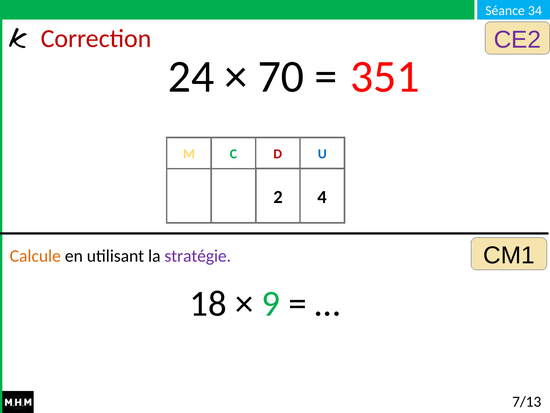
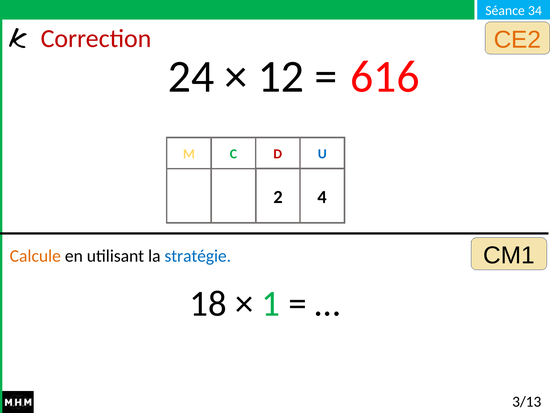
CE2 colour: purple -> orange
70: 70 -> 12
351: 351 -> 616
stratégie colour: purple -> blue
9: 9 -> 1
7/13: 7/13 -> 3/13
